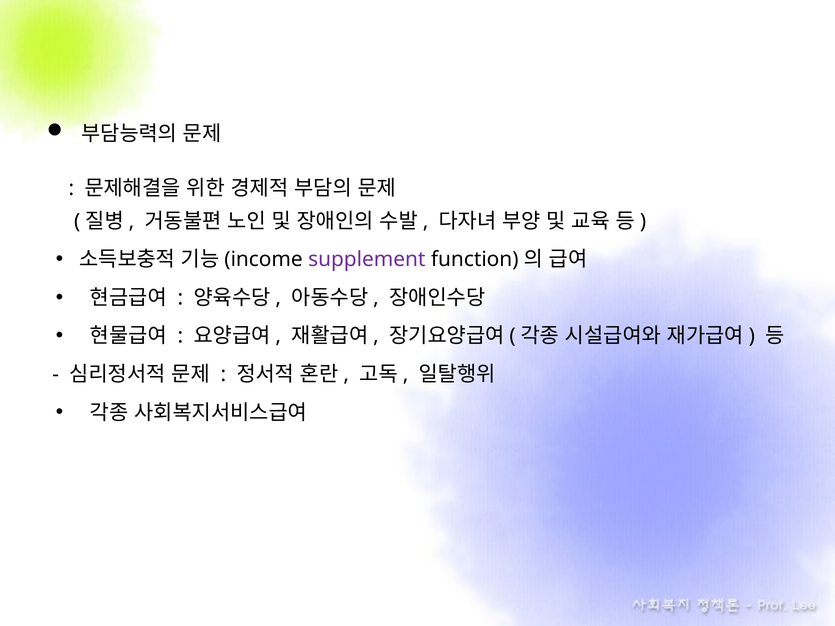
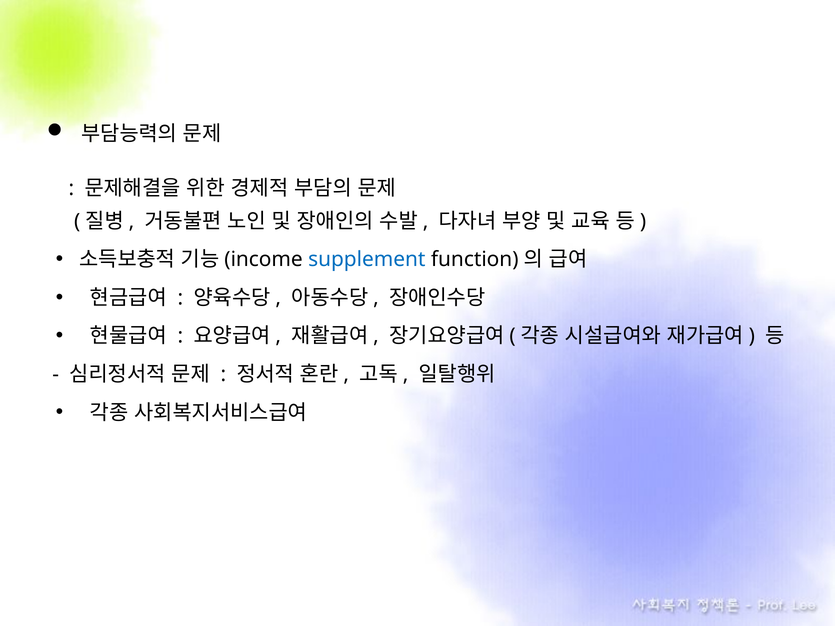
supplement colour: purple -> blue
